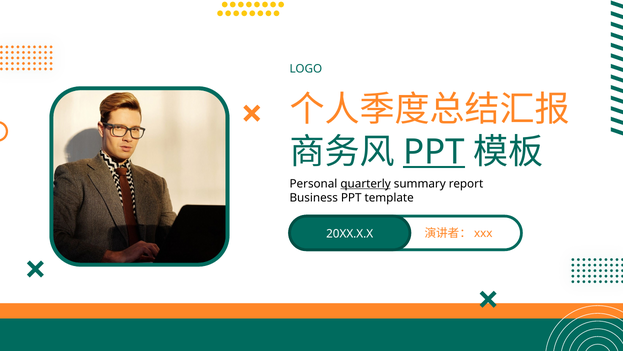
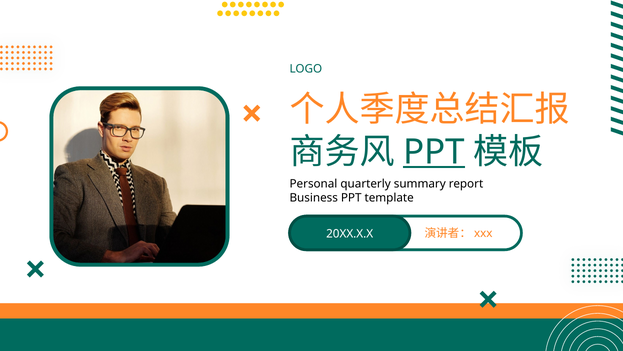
quarterly underline: present -> none
